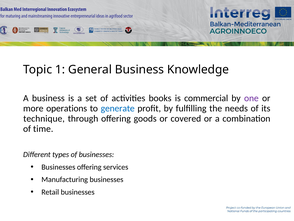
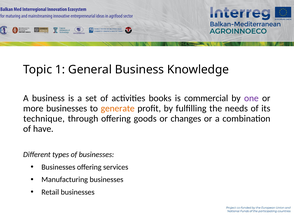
more operations: operations -> businesses
generate colour: blue -> orange
covered: covered -> changes
time: time -> have
